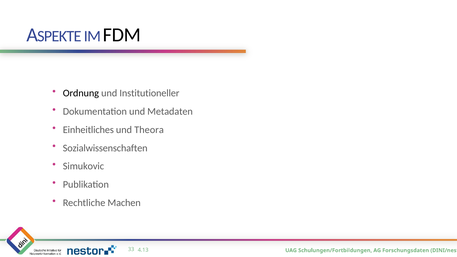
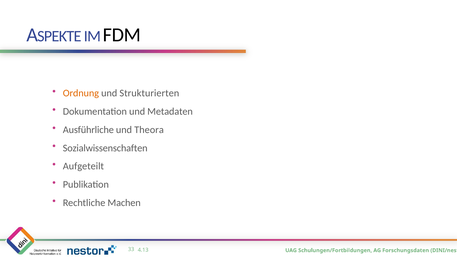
Ordnung colour: black -> orange
Institutioneller: Institutioneller -> Strukturierten
Einheitliches: Einheitliches -> Ausführliche
Simukovic: Simukovic -> Aufgeteilt
